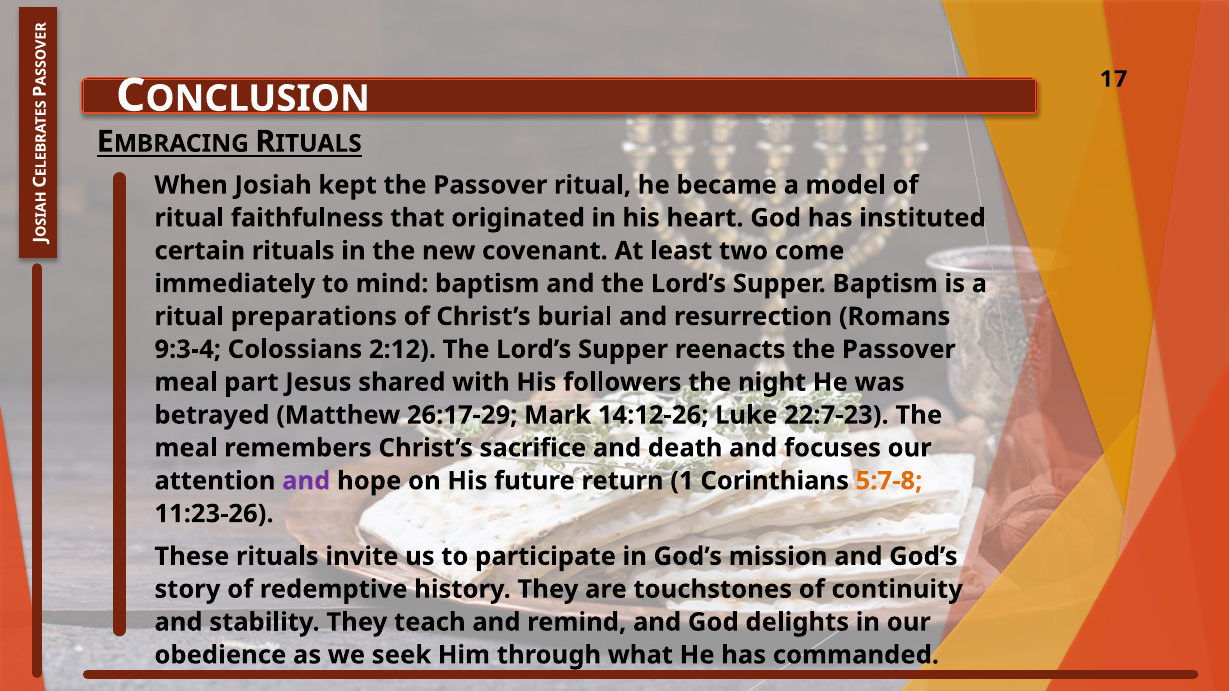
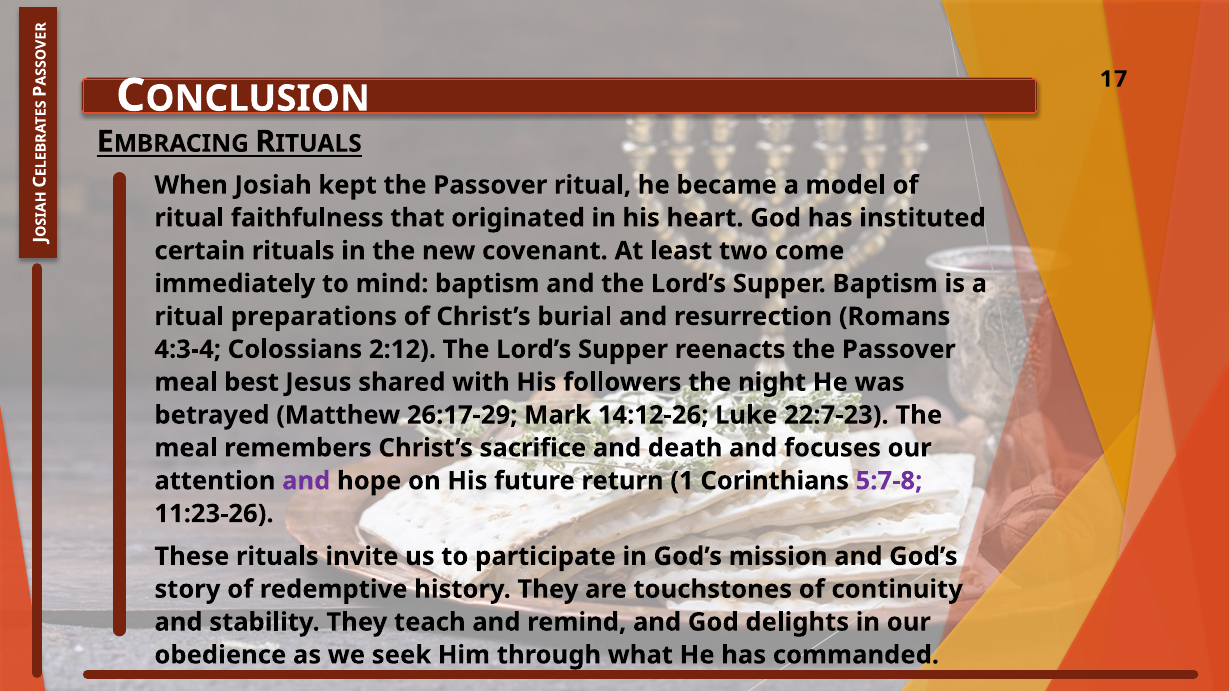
9:3-4: 9:3-4 -> 4:3-4
part: part -> best
5:7-8 colour: orange -> purple
